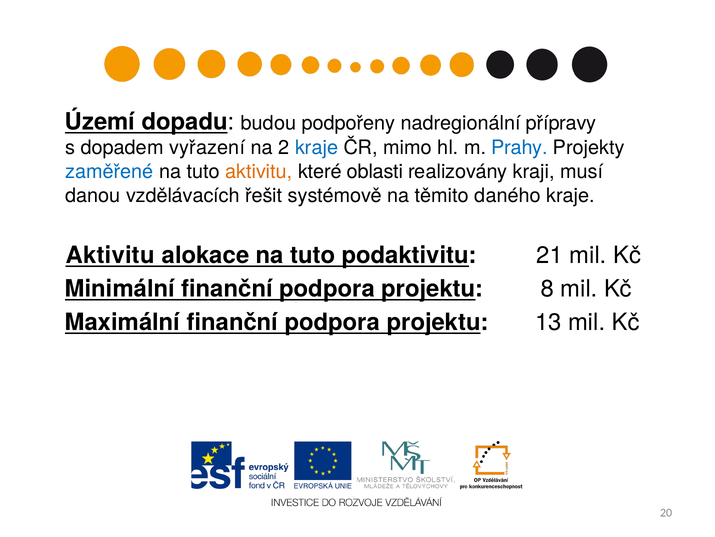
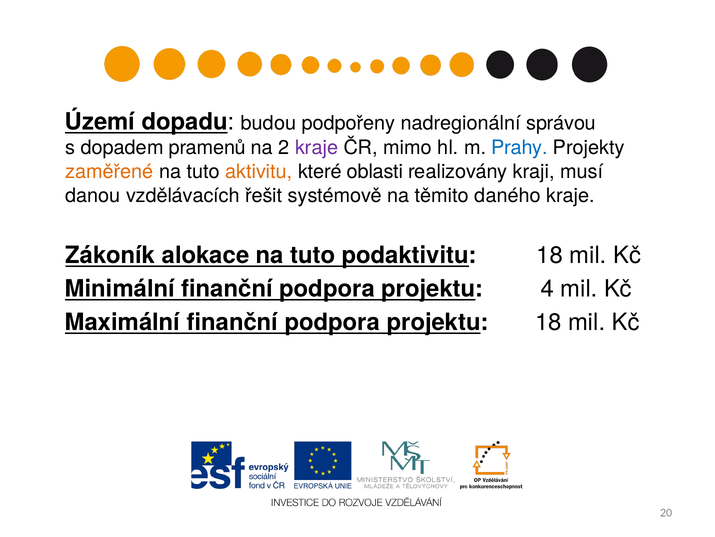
přípravy: přípravy -> správou
vyřazení: vyřazení -> pramenů
kraje at (317, 148) colour: blue -> purple
zaměřené colour: blue -> orange
Aktivitu at (110, 255): Aktivitu -> Zákoník
podaktivitu 21: 21 -> 18
8: 8 -> 4
projektu 13: 13 -> 18
